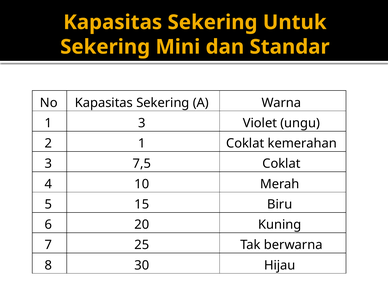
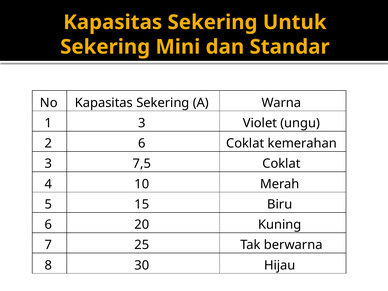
2 1: 1 -> 6
